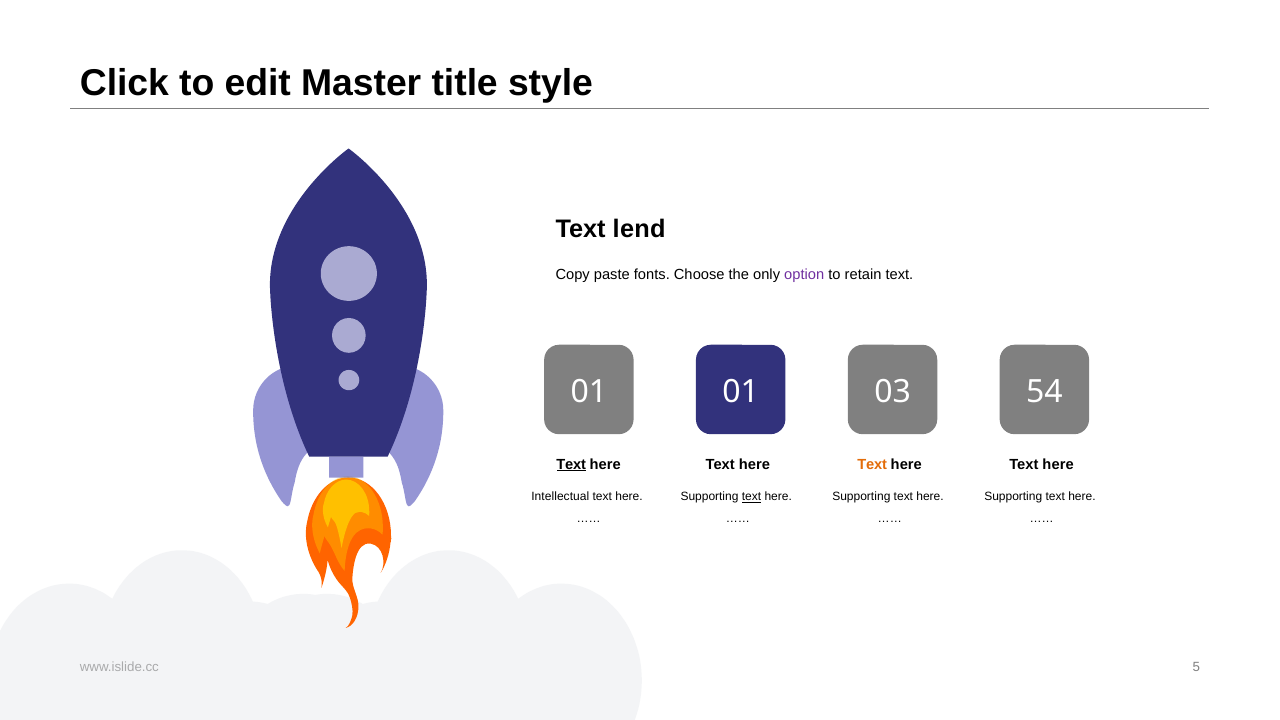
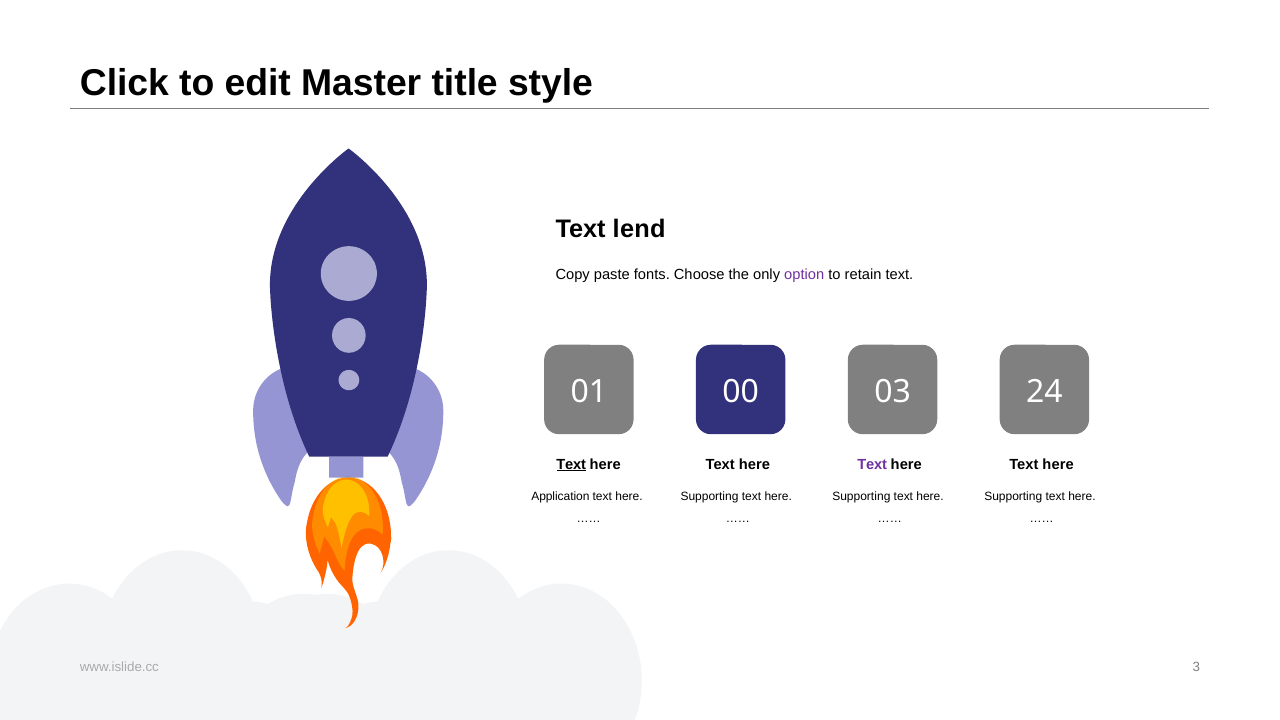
01 01: 01 -> 00
54: 54 -> 24
Text at (872, 464) colour: orange -> purple
Intellectual: Intellectual -> Application
text at (751, 497) underline: present -> none
5: 5 -> 3
